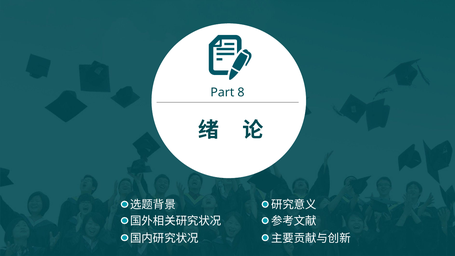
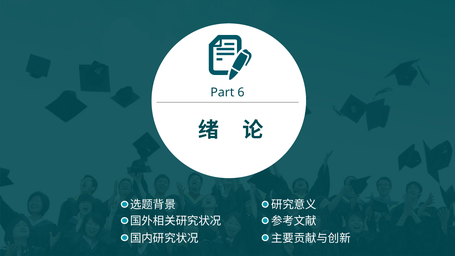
8: 8 -> 6
